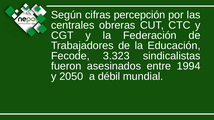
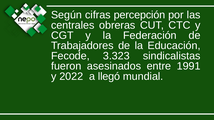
1994: 1994 -> 1991
2050: 2050 -> 2022
débil: débil -> llegó
